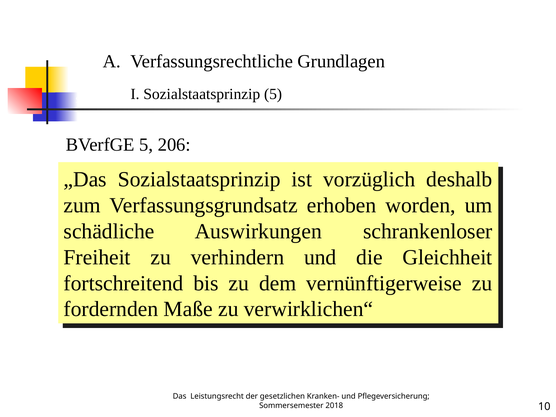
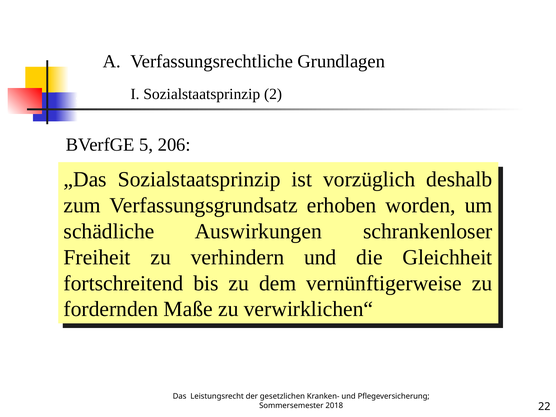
5 at (273, 94): 5 -> 2
10: 10 -> 22
